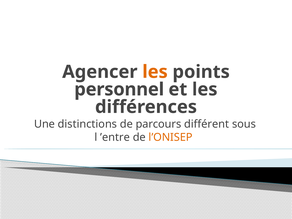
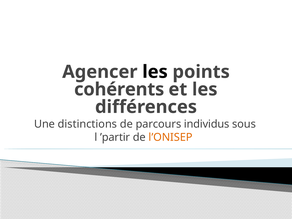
les at (155, 72) colour: orange -> black
personnel: personnel -> cohérents
différent: différent -> individus
’entre: ’entre -> ’partir
